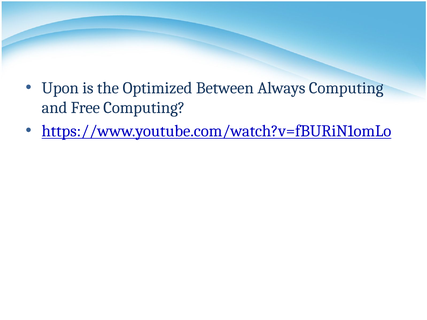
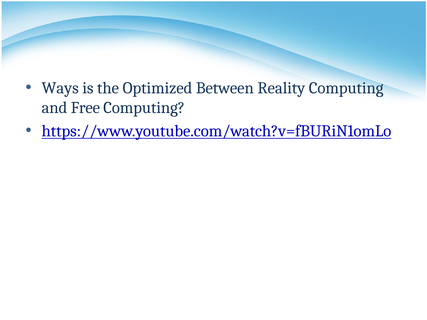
Upon: Upon -> Ways
Always: Always -> Reality
